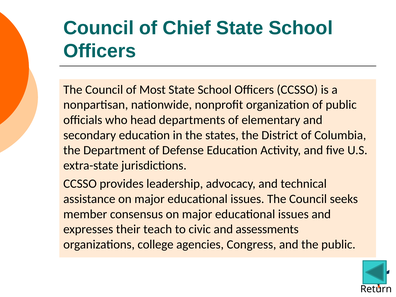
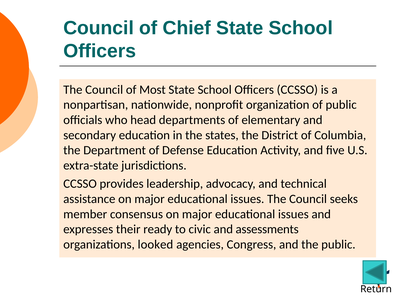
teach: teach -> ready
college: college -> looked
